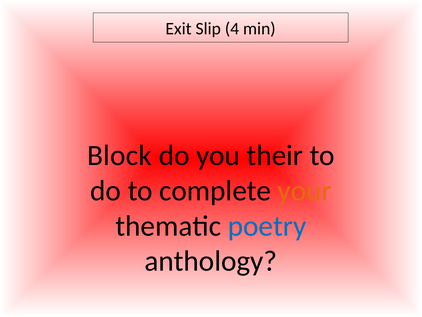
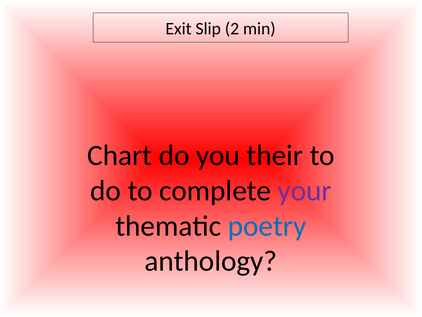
4: 4 -> 2
Block: Block -> Chart
your colour: orange -> purple
